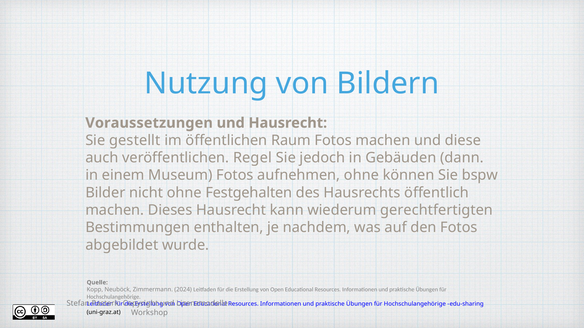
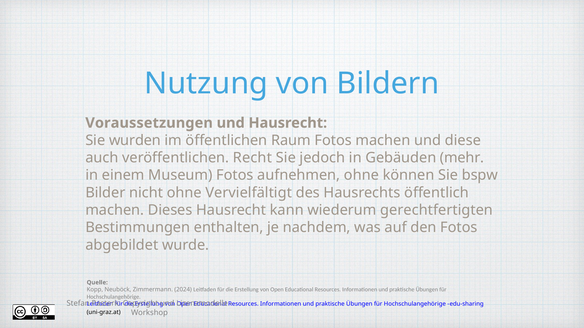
gestellt: gestellt -> wurden
Regel: Regel -> Recht
dann: dann -> mehr
Festgehalten: Festgehalten -> Vervielfältigt
